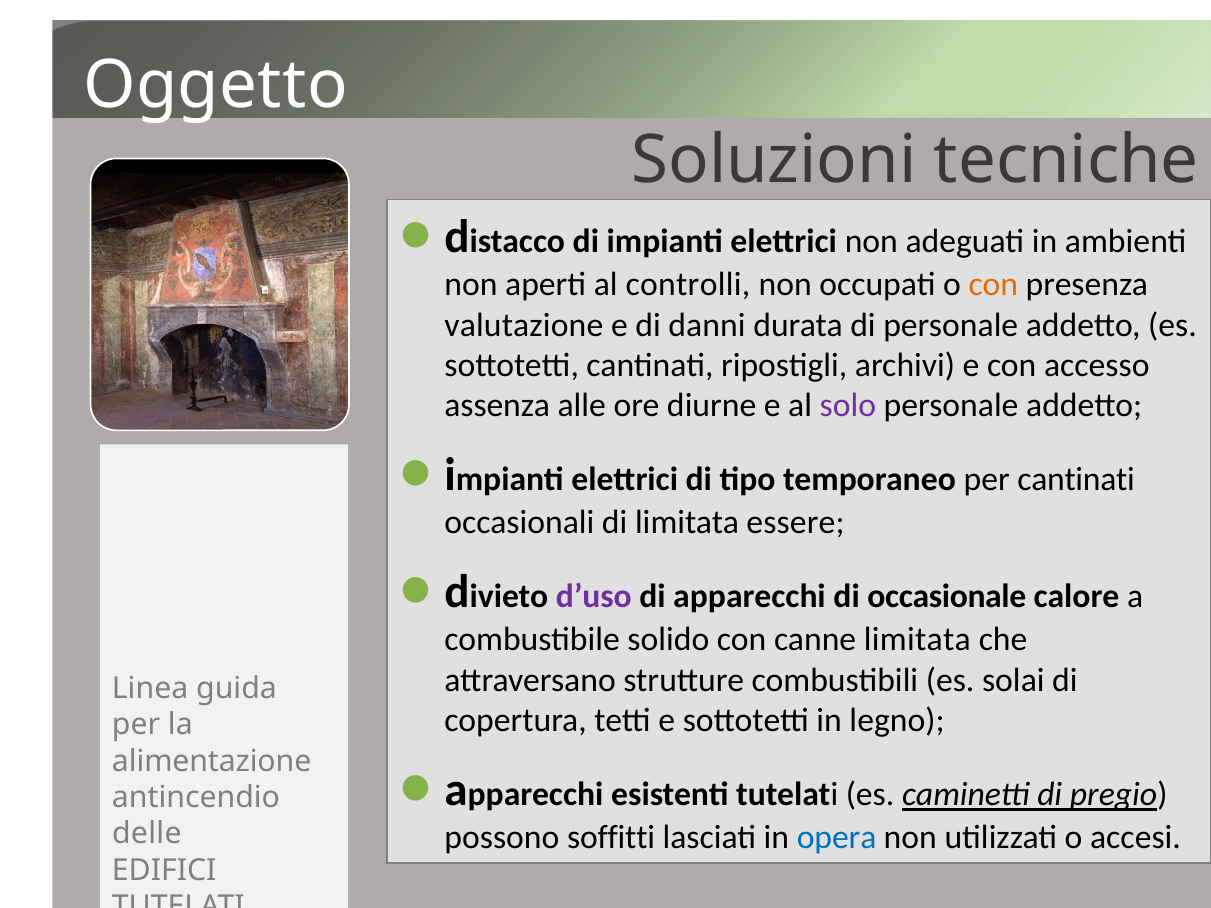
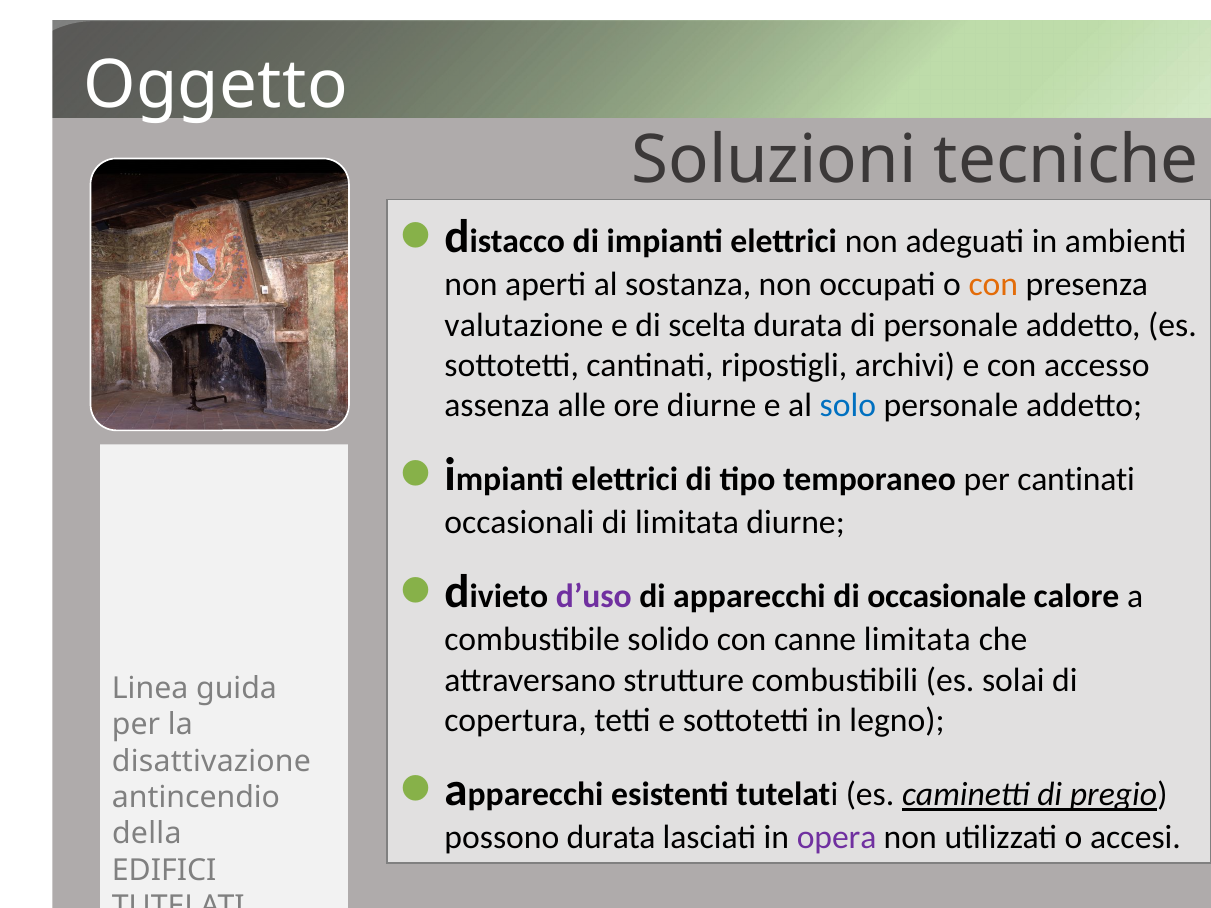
controlli: controlli -> sostanza
danni: danni -> scelta
solo colour: purple -> blue
limitata essere: essere -> diurne
alimentazione: alimentazione -> disattivazione
possono soffitti: soffitti -> durata
opera colour: blue -> purple
delle: delle -> della
